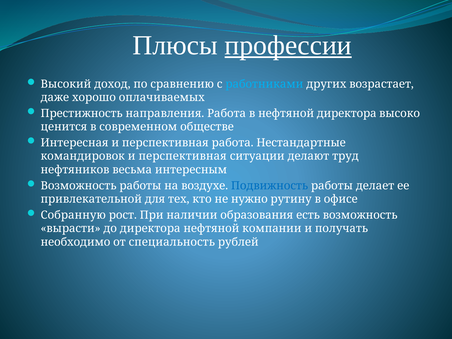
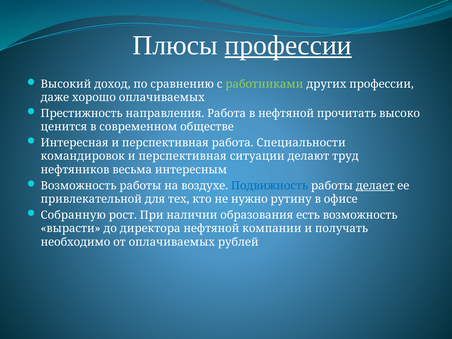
работниками colour: light blue -> light green
других возрастает: возрастает -> профессии
нефтяной директора: директора -> прочитать
Нестандартные: Нестандартные -> Специальности
делает underline: none -> present
от специальность: специальность -> оплачиваемых
